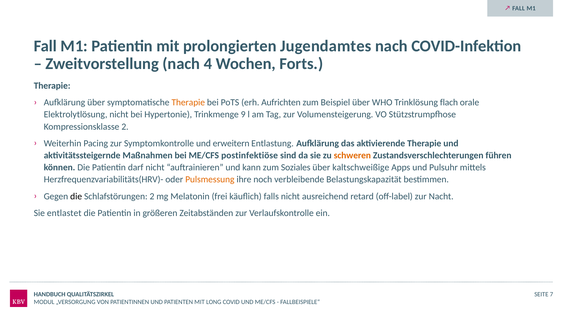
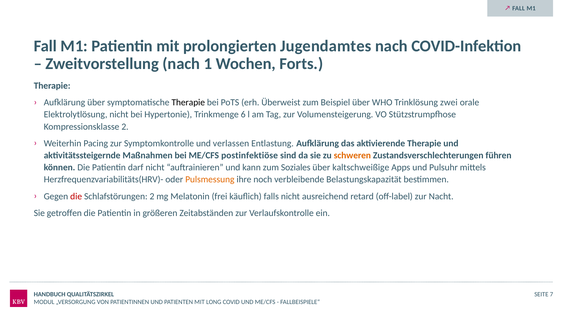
4: 4 -> 1
Therapie at (188, 102) colour: orange -> black
Aufrichten: Aufrichten -> Überweist
flach: flach -> zwei
9: 9 -> 6
erweitern: erweitern -> verlassen
die at (76, 196) colour: black -> red
entlastet: entlastet -> getroffen
